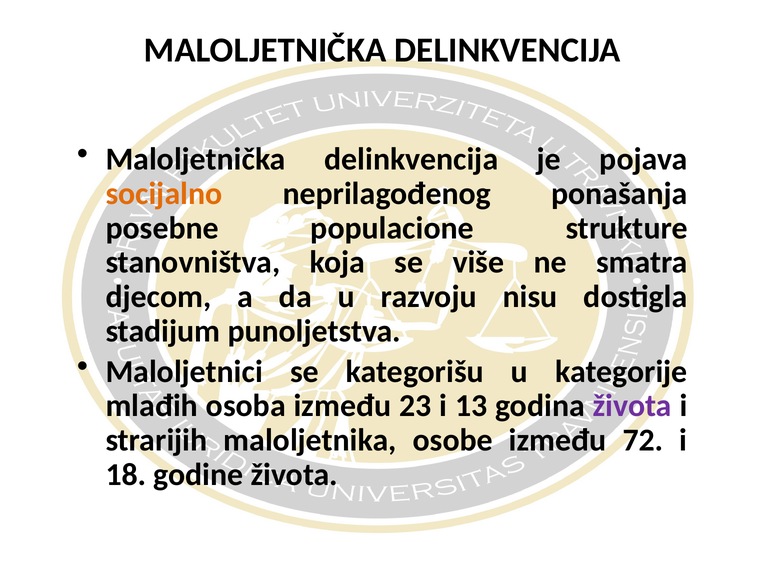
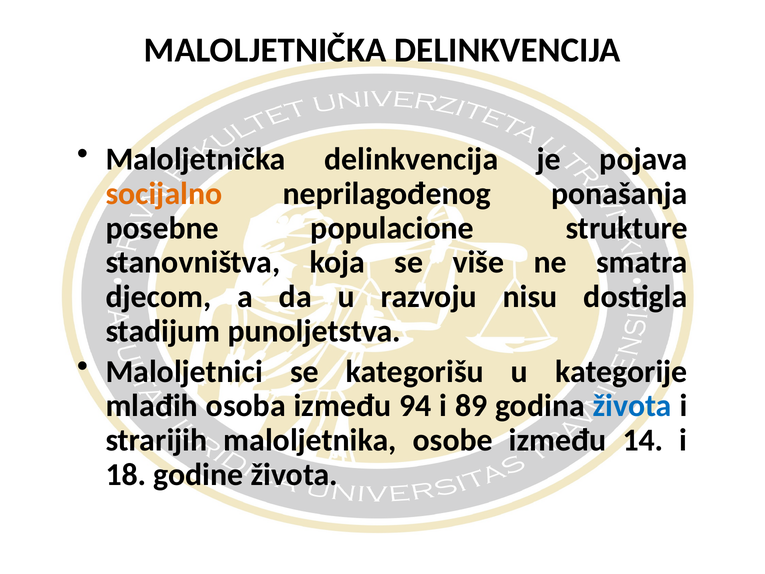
23: 23 -> 94
13: 13 -> 89
života at (632, 406) colour: purple -> blue
72: 72 -> 14
